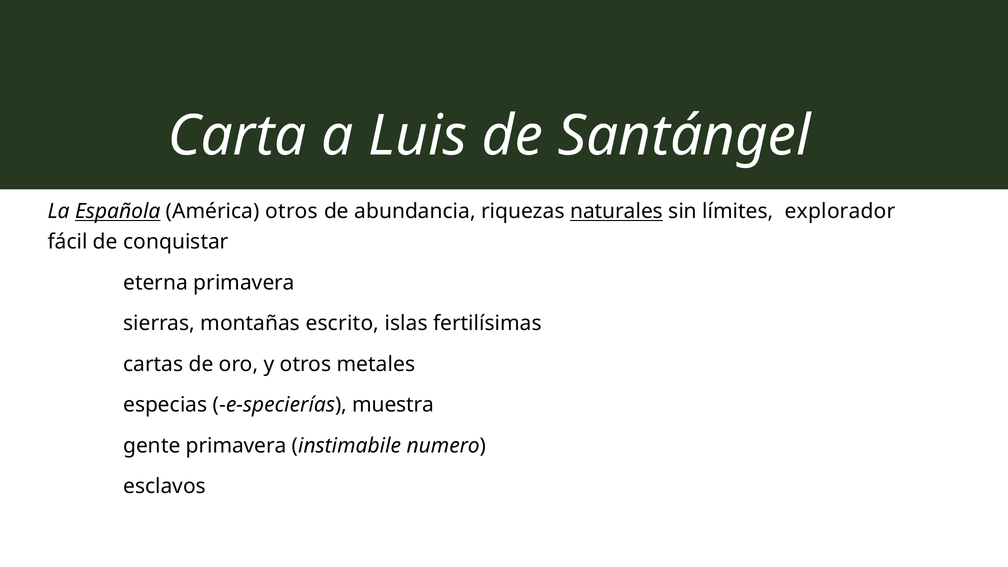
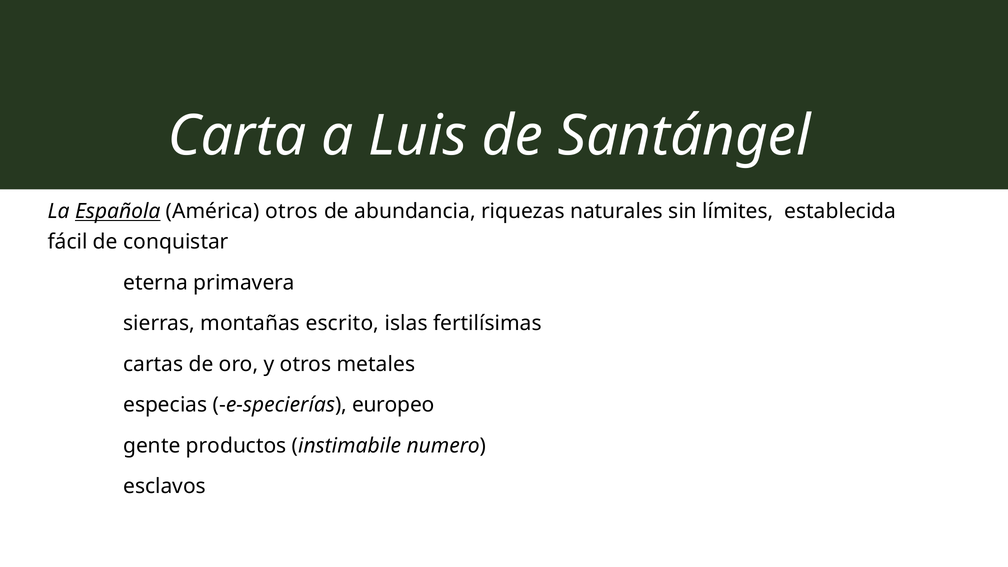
naturales underline: present -> none
explorador: explorador -> establecida
muestra: muestra -> europeo
gente primavera: primavera -> productos
